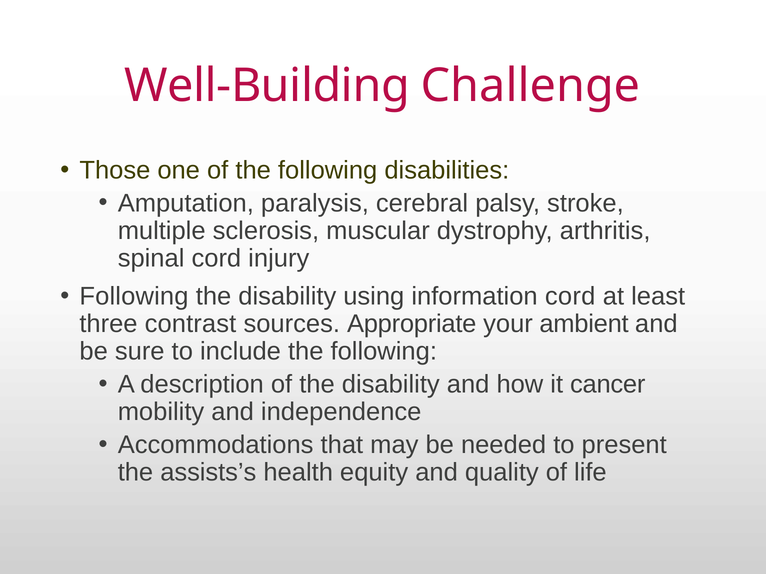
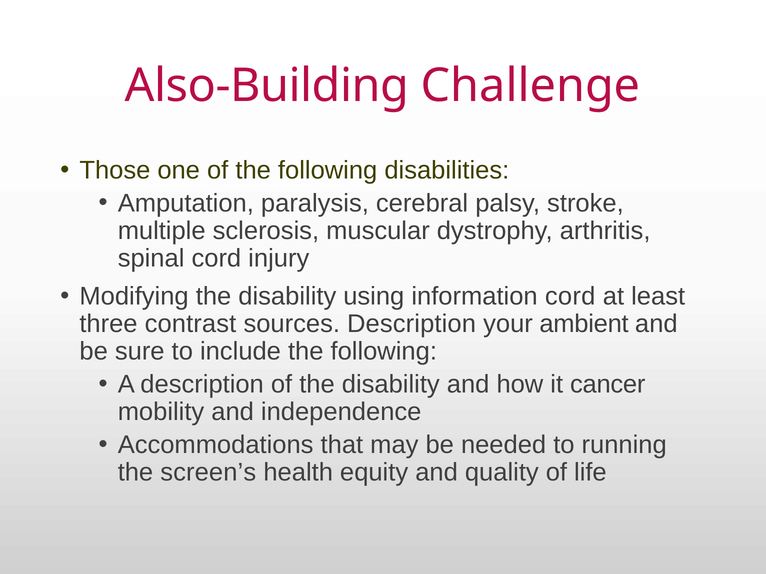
Well-Building: Well-Building -> Also-Building
Following at (134, 297): Following -> Modifying
sources Appropriate: Appropriate -> Description
present: present -> running
assists’s: assists’s -> screen’s
